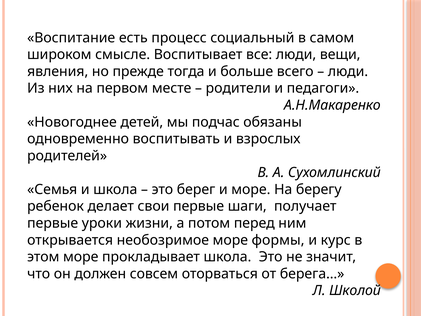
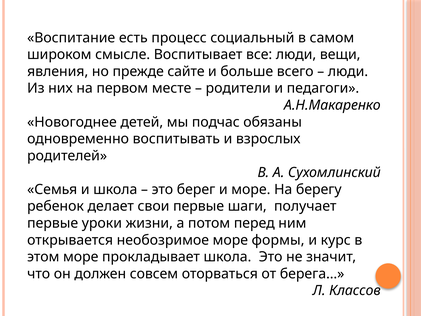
тогда: тогда -> сайте
Школой: Школой -> Классов
